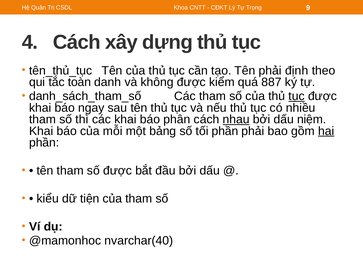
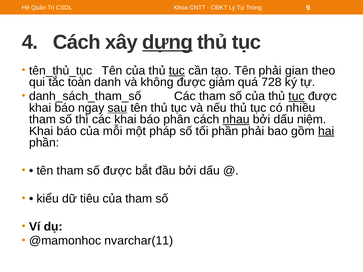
dựng underline: none -> present
tục at (177, 71) underline: none -> present
định: định -> gian
kiểm: kiểm -> giảm
887: 887 -> 728
sau underline: none -> present
bảng: bảng -> pháp
tiện: tiện -> tiêu
nvarchar(40: nvarchar(40 -> nvarchar(11
